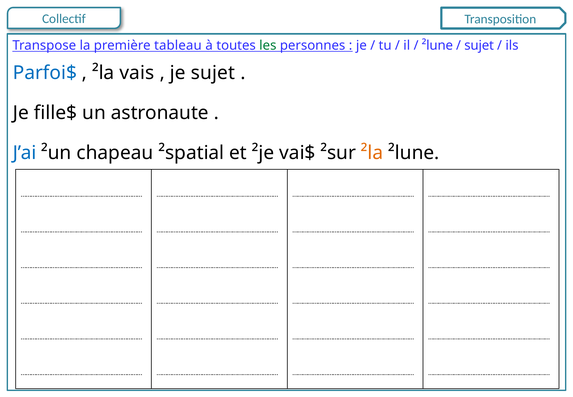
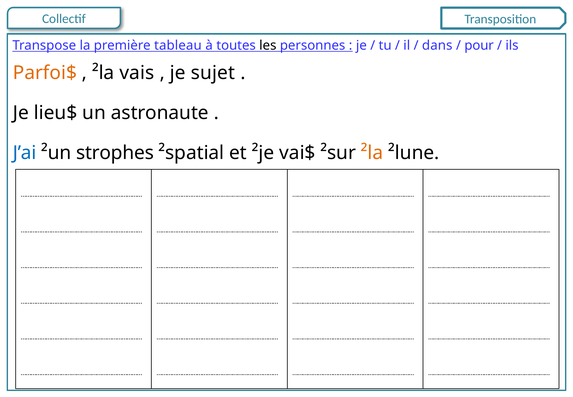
les colour: green -> black
²lune at (437, 45): ²lune -> dans
sujet at (479, 45): sujet -> pour
Parfoi$ colour: blue -> orange
fille$: fille$ -> lieu$
chapeau: chapeau -> strophes
